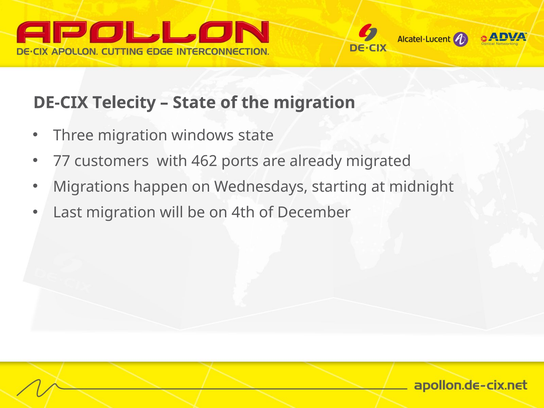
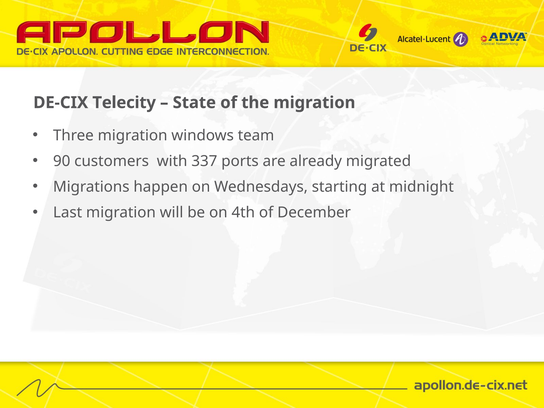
windows state: state -> team
77: 77 -> 90
462: 462 -> 337
